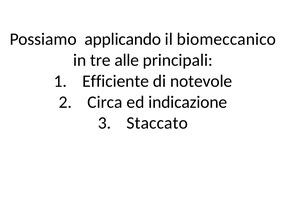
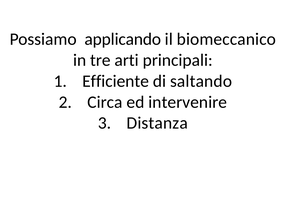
alle: alle -> arti
notevole: notevole -> saltando
indicazione: indicazione -> intervenire
Staccato: Staccato -> Distanza
